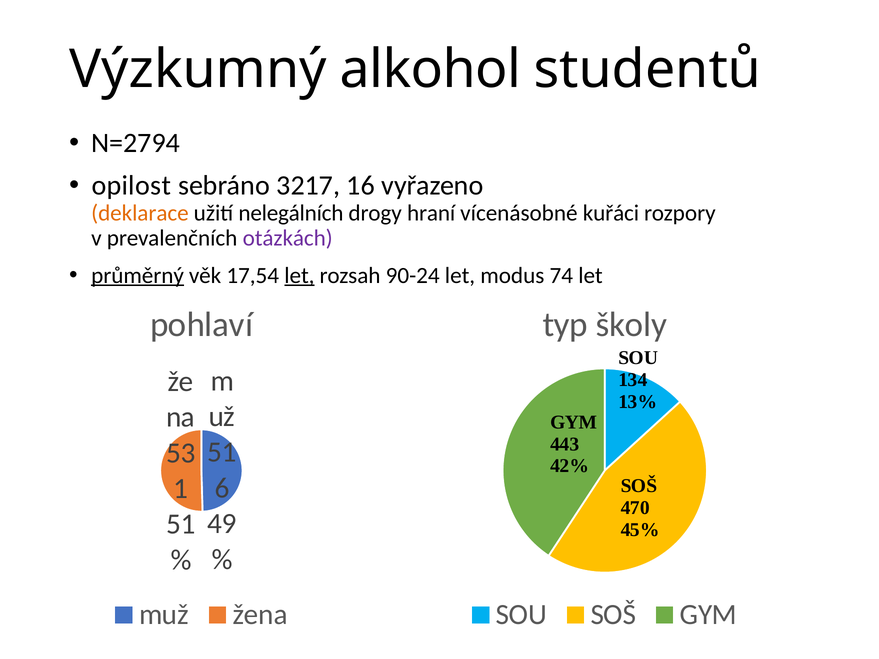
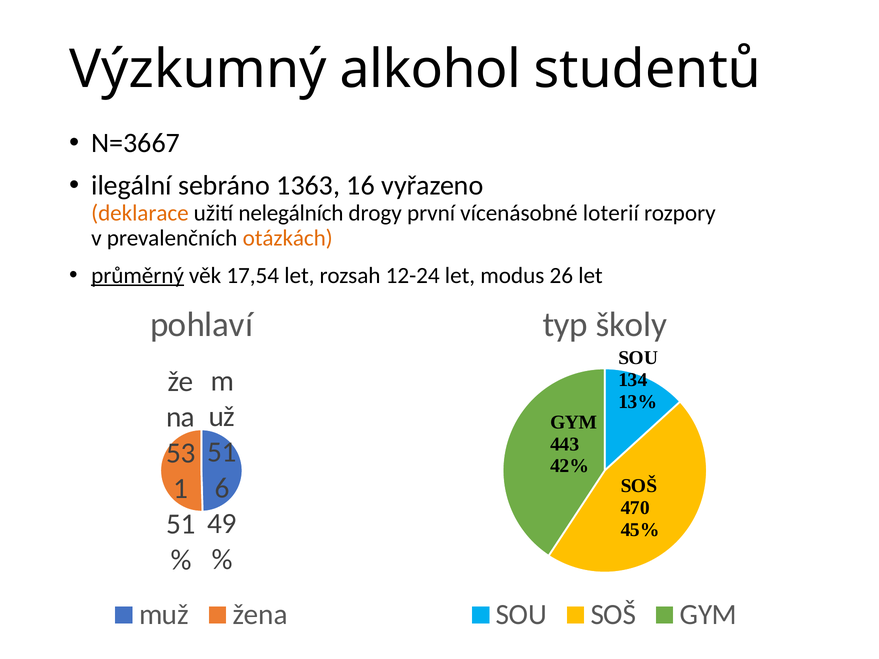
N=2794: N=2794 -> N=3667
opilost: opilost -> ilegální
3217: 3217 -> 1363
hraní: hraní -> první
kuřáci: kuřáci -> loterií
otázkách colour: purple -> orange
let at (299, 275) underline: present -> none
90-24: 90-24 -> 12-24
74: 74 -> 26
